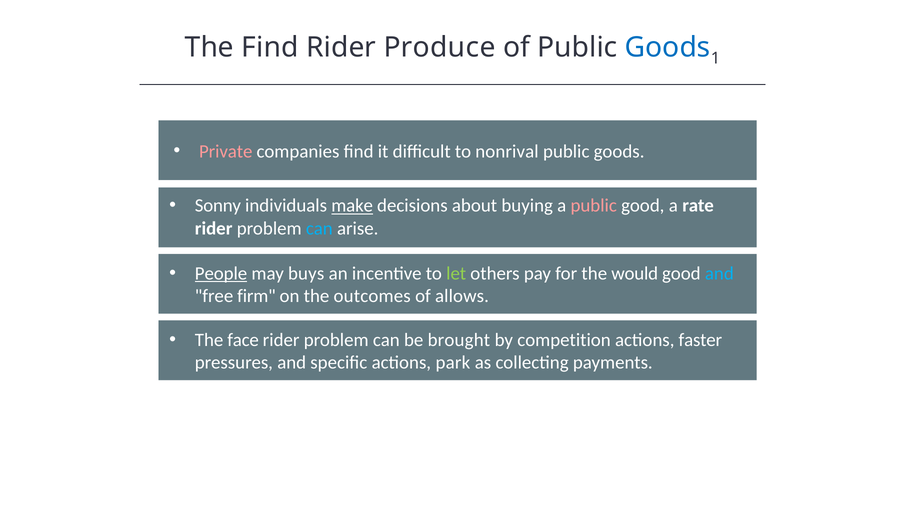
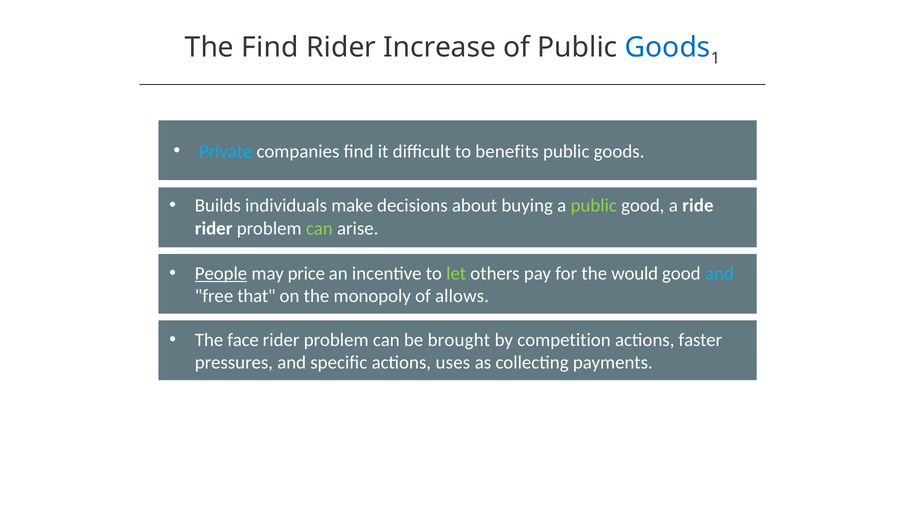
Produce: Produce -> Increase
Private colour: pink -> light blue
nonrival: nonrival -> benefits
Sonny: Sonny -> Builds
make underline: present -> none
public at (594, 206) colour: pink -> light green
rate: rate -> ride
can at (319, 228) colour: light blue -> light green
buys: buys -> price
firm: firm -> that
outcomes: outcomes -> monopoly
park: park -> uses
